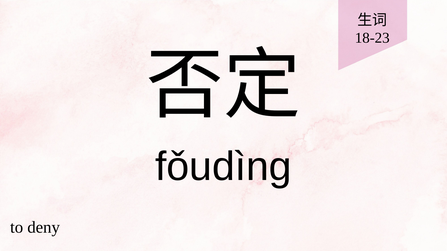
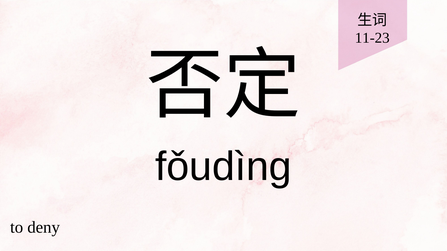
18-23: 18-23 -> 11-23
